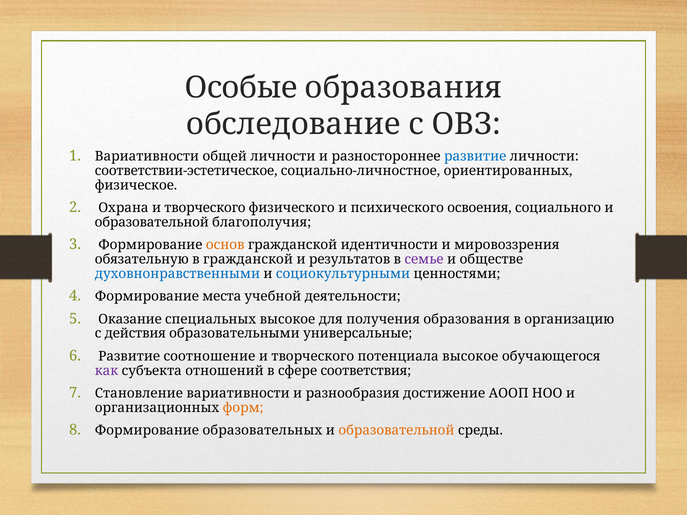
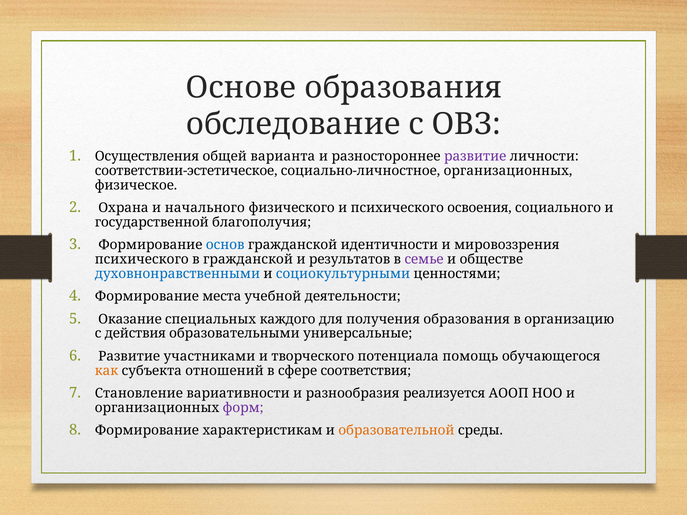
Особые: Особые -> Основе
Вариативности at (147, 156): Вариативности -> Осуществления
общей личности: личности -> варианта
развитие at (475, 156) colour: blue -> purple
социально-личностное ориентированных: ориентированных -> организационных
Охрана и творческого: творческого -> начального
образовательной at (152, 222): образовательной -> государственной
основ colour: orange -> blue
обязательную at (142, 260): обязательную -> психического
специальных высокое: высокое -> каждого
соотношение: соотношение -> участниками
потенциала высокое: высокое -> помощь
как colour: purple -> orange
достижение: достижение -> реализуется
форм colour: orange -> purple
образовательных: образовательных -> характеристикам
